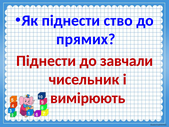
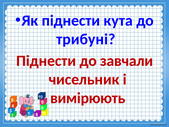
ство: ство -> кута
прямих: прямих -> трибуні
